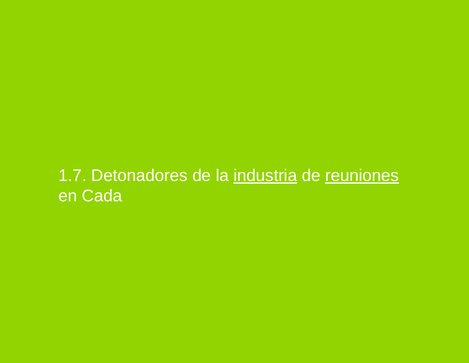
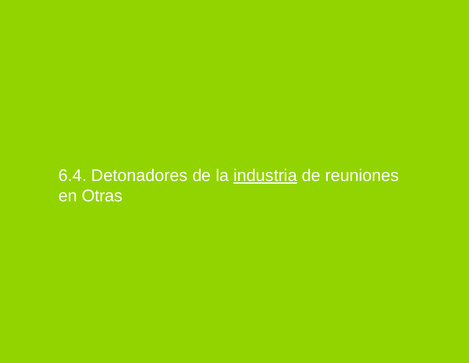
1.7: 1.7 -> 6.4
reuniones underline: present -> none
Cada: Cada -> Otras
